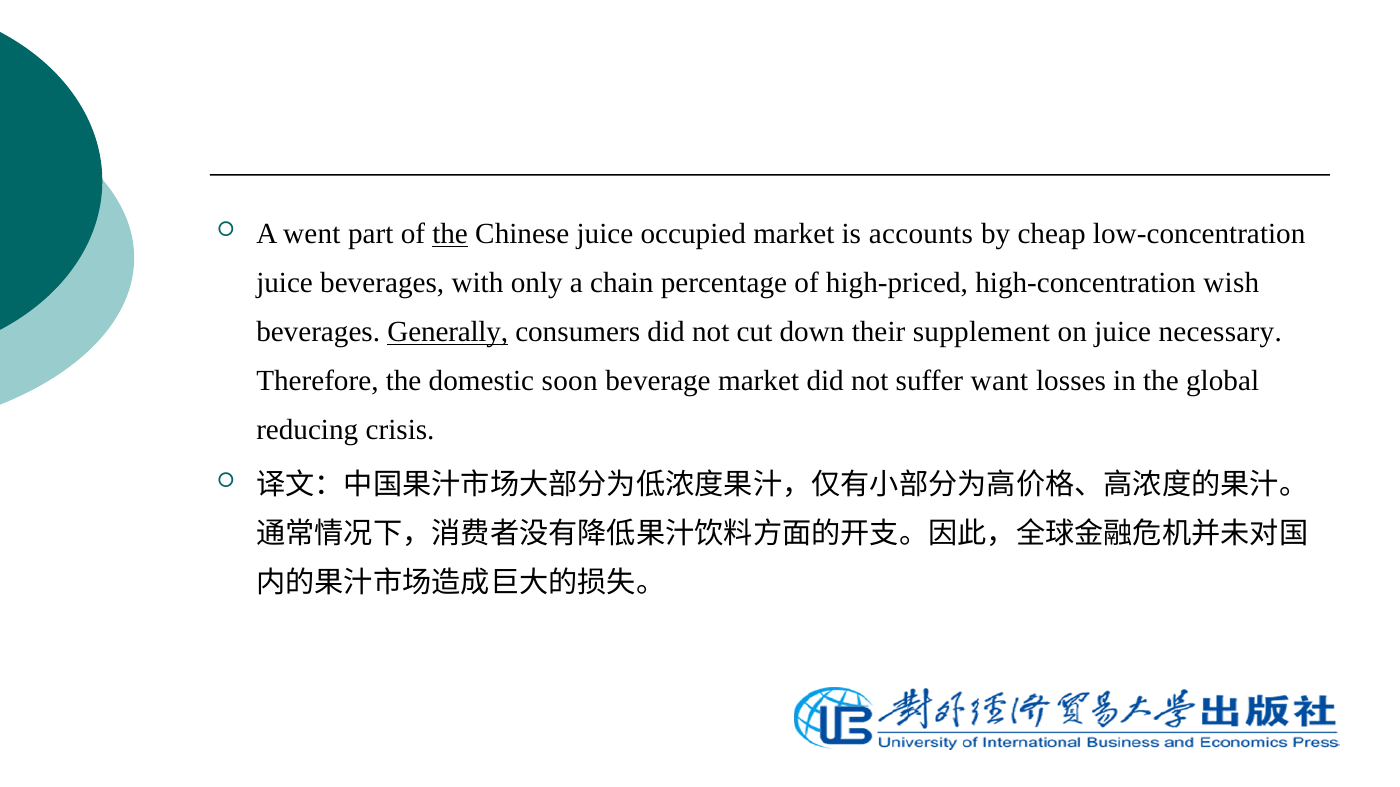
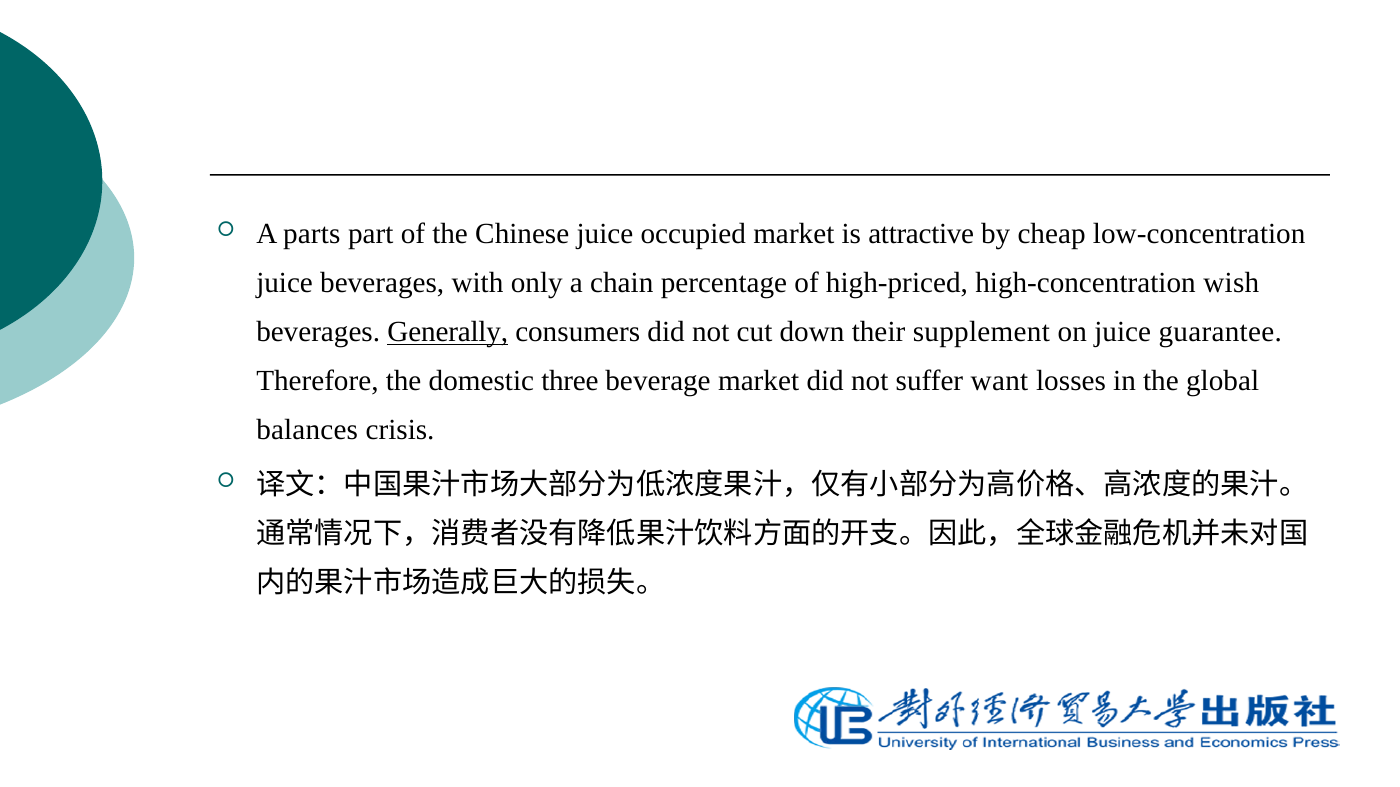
went: went -> parts
the at (450, 234) underline: present -> none
accounts: accounts -> attractive
necessary: necessary -> guarantee
soon: soon -> three
reducing: reducing -> balances
